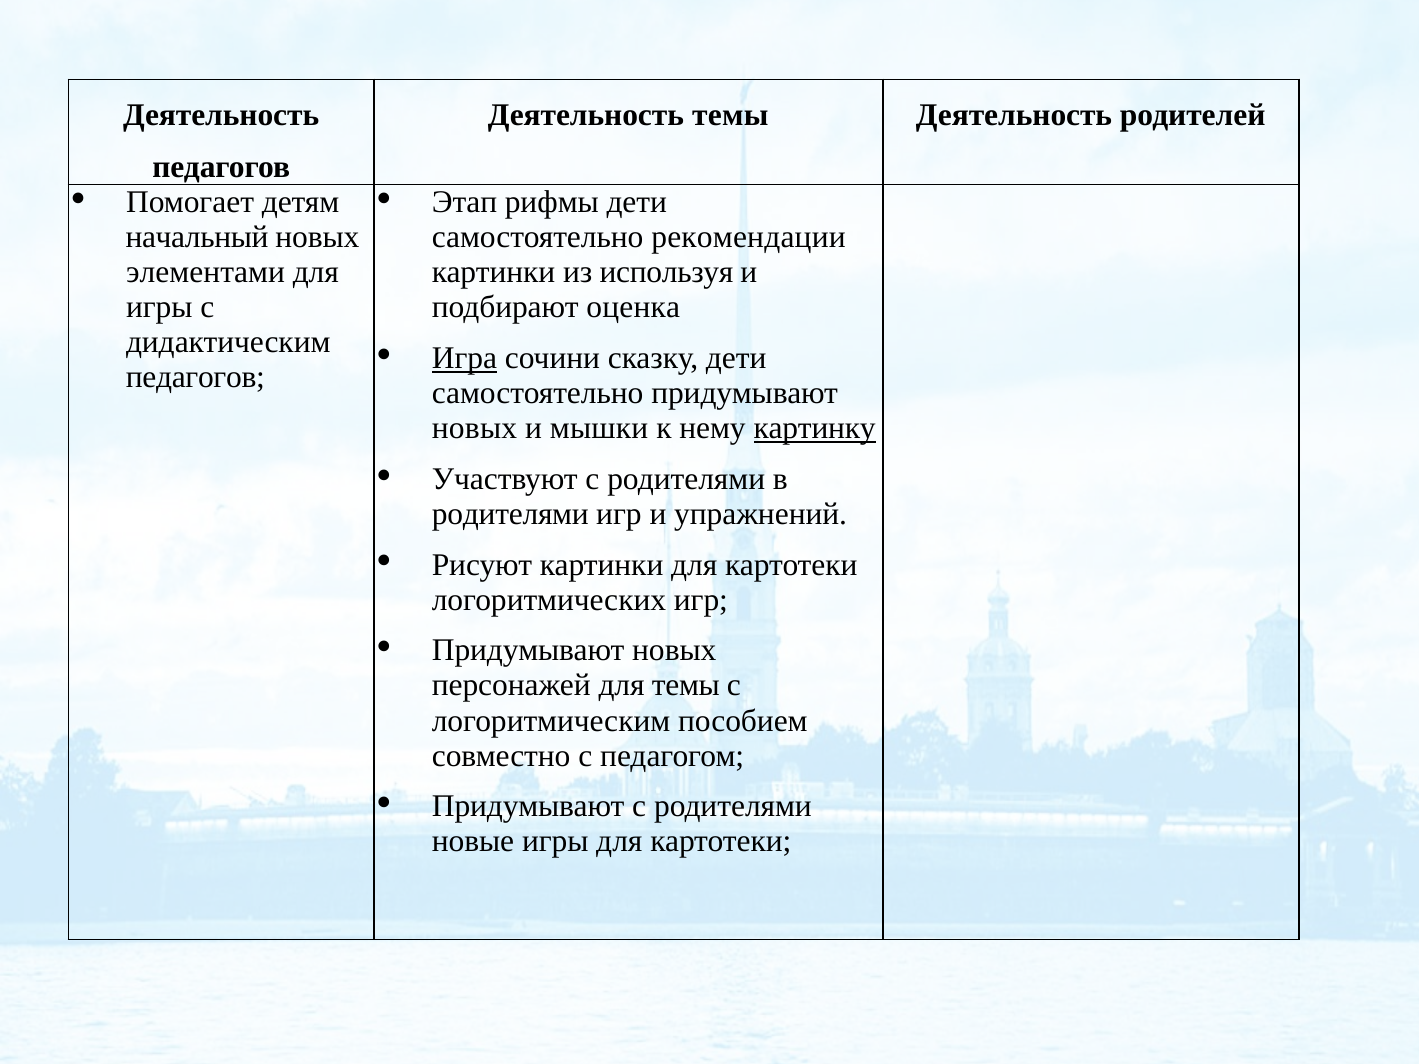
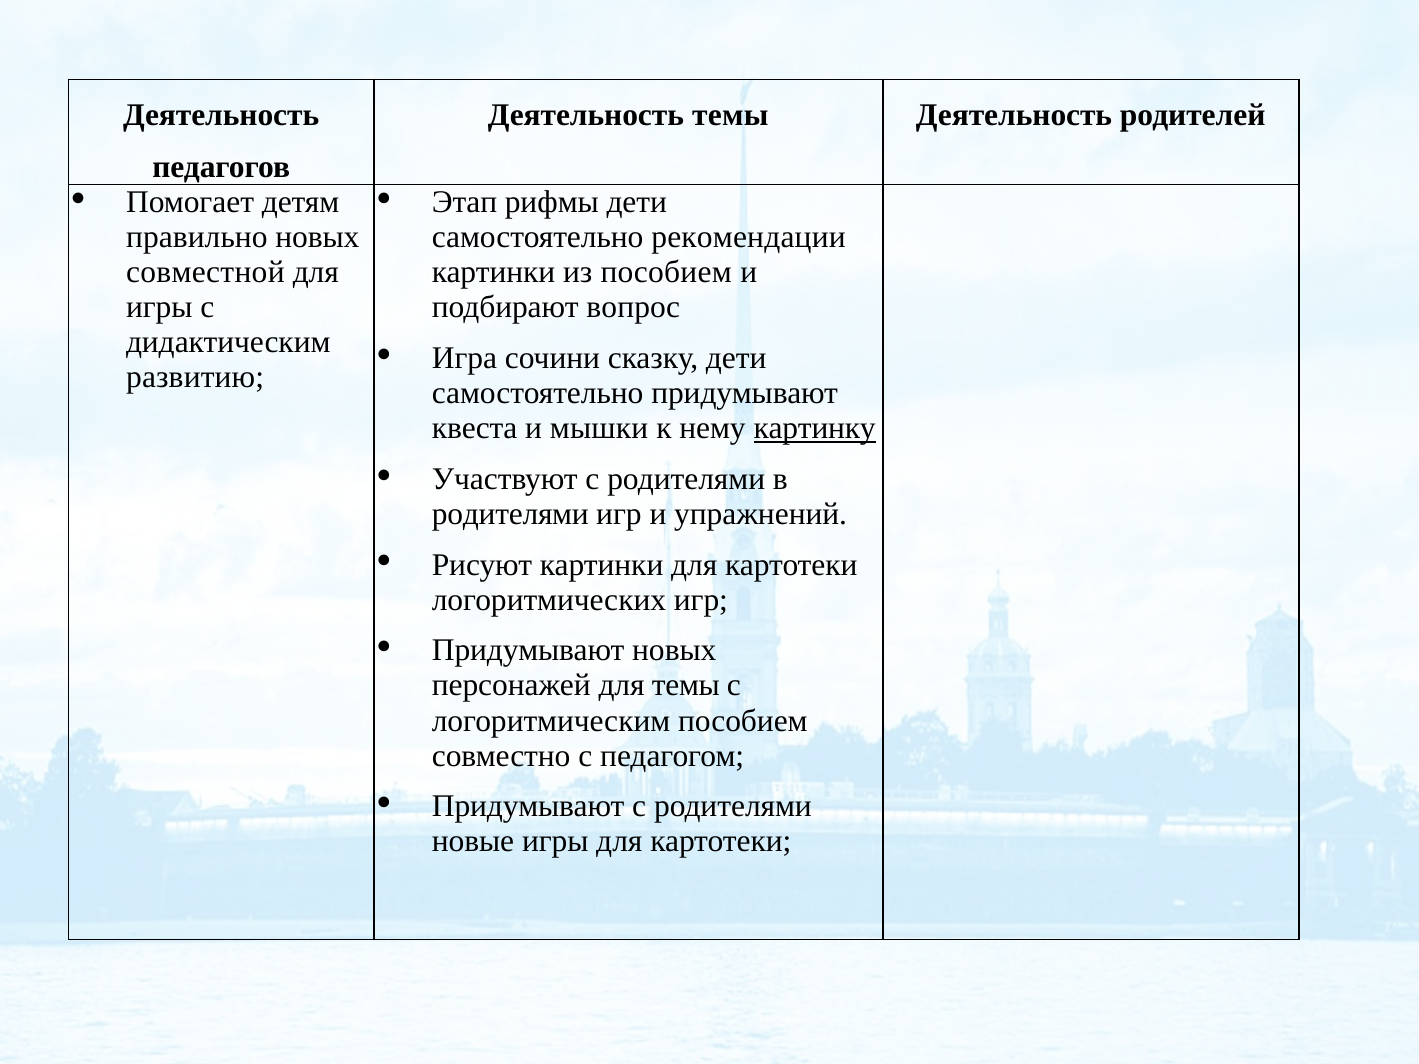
начальный: начальный -> правильно
элементами: элементами -> совместной
из используя: используя -> пособием
оценка: оценка -> вопрос
Игра underline: present -> none
педагогов at (195, 378): педагогов -> развитию
новых at (475, 428): новых -> квеста
